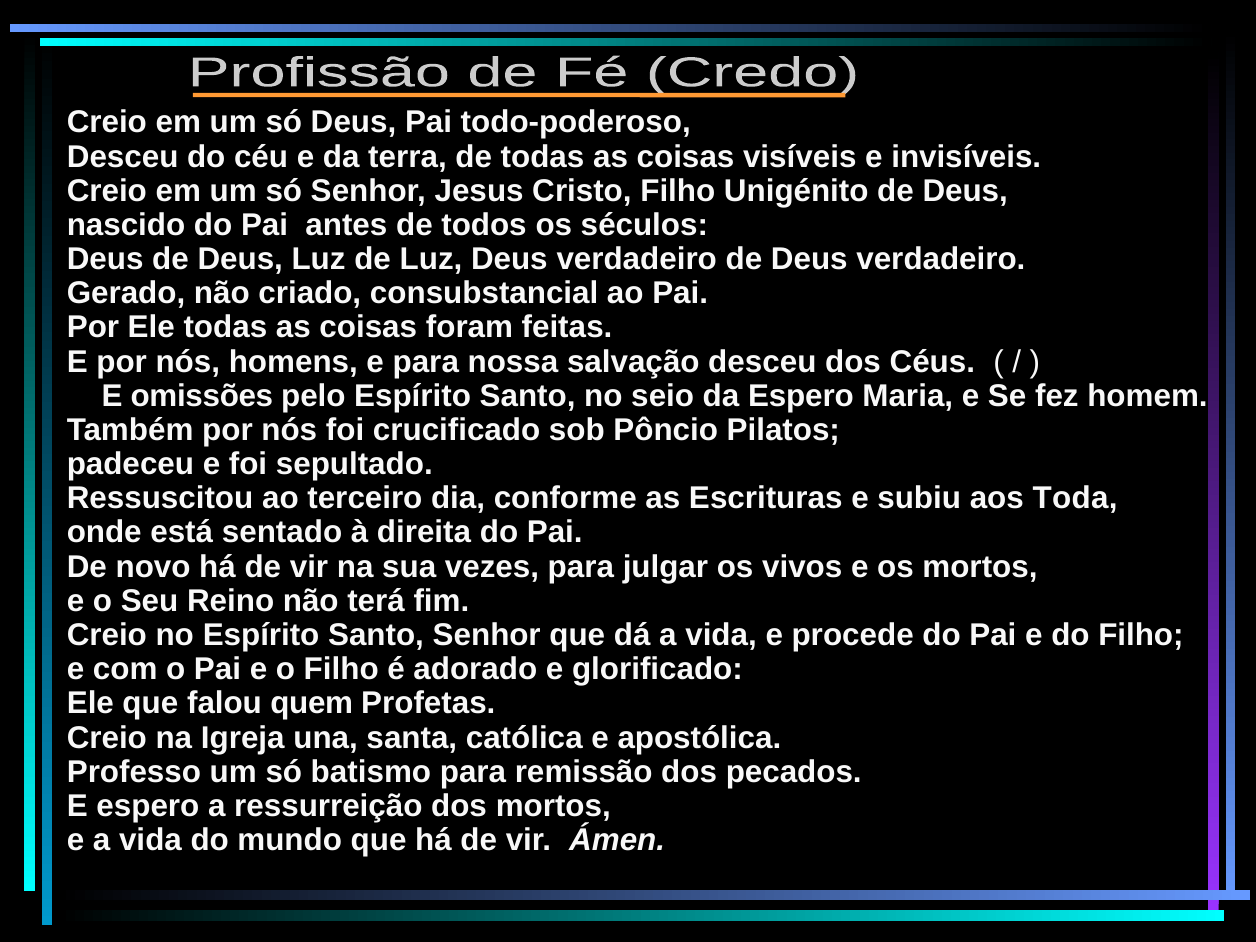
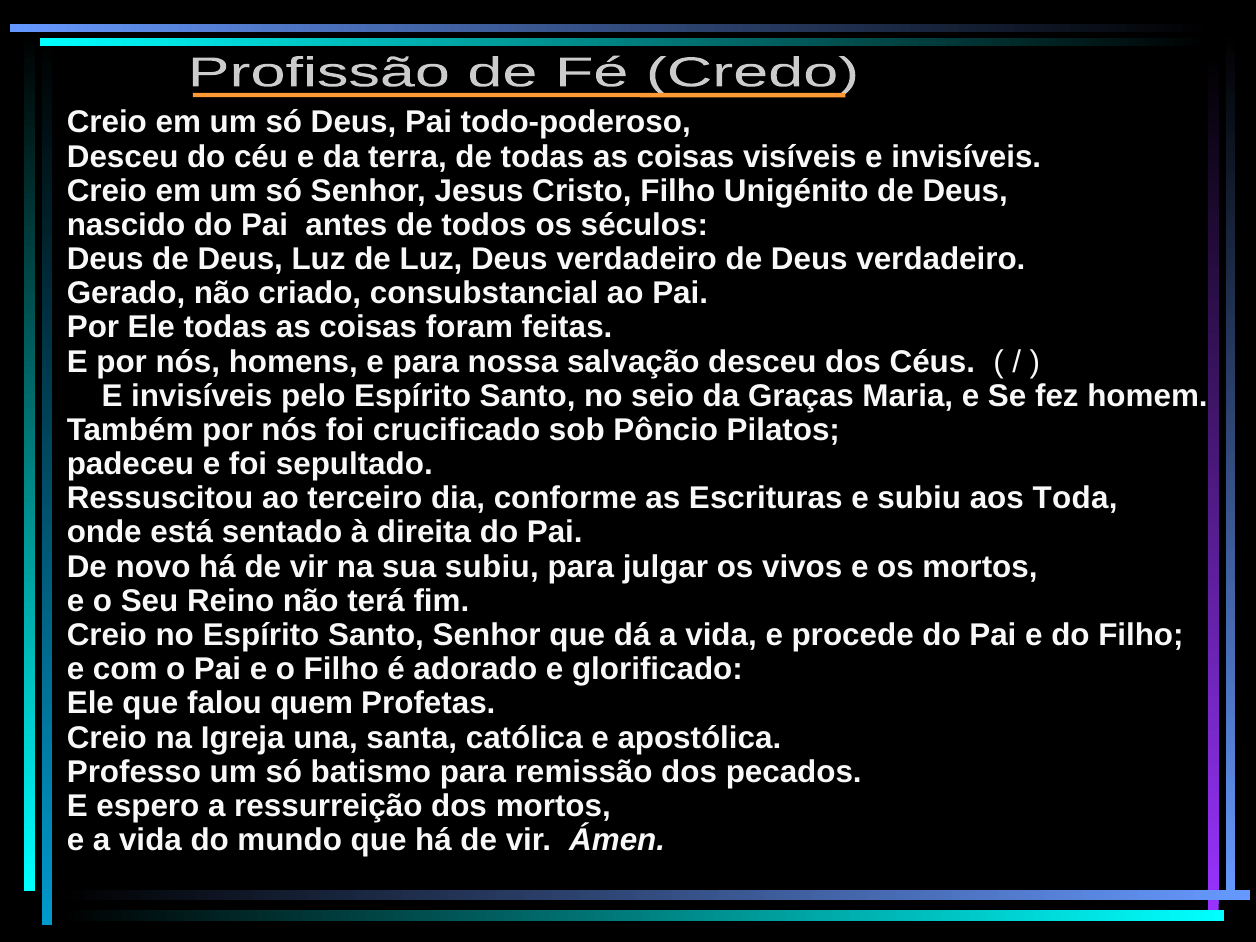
omissões at (202, 396): omissões -> invisíveis
da Espero: Espero -> Graças
sua vezes: vezes -> subiu
